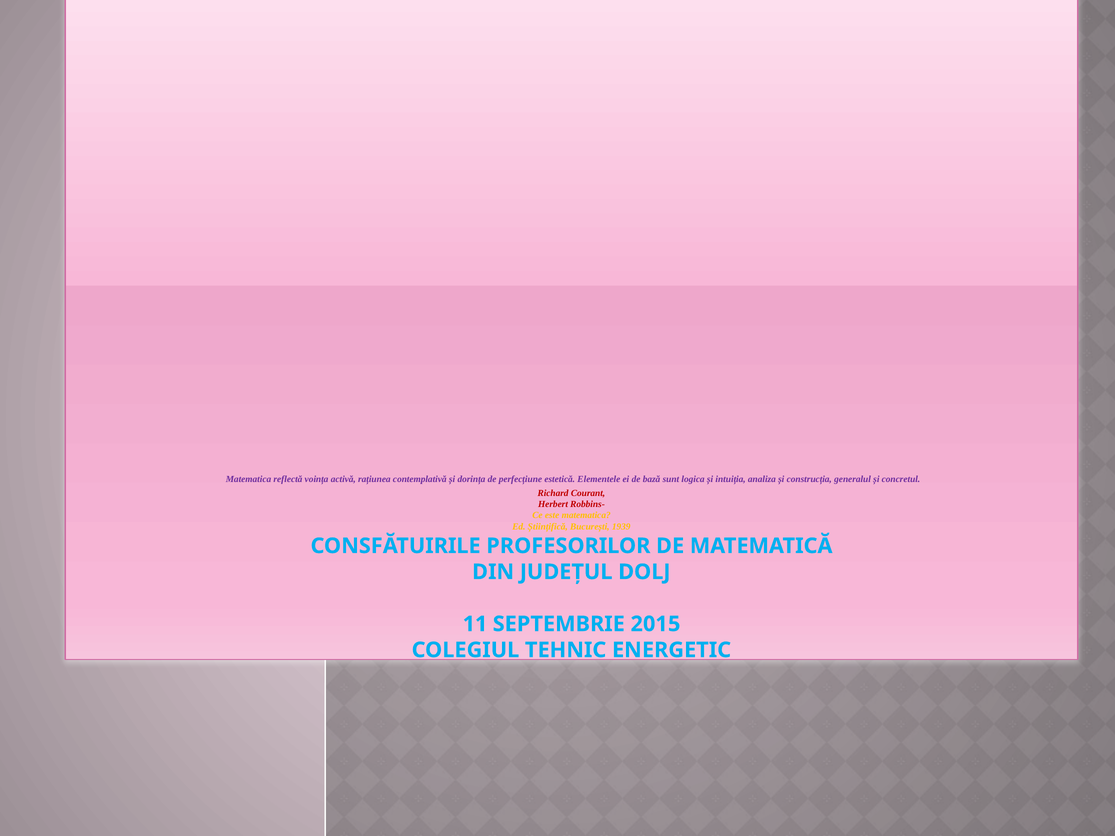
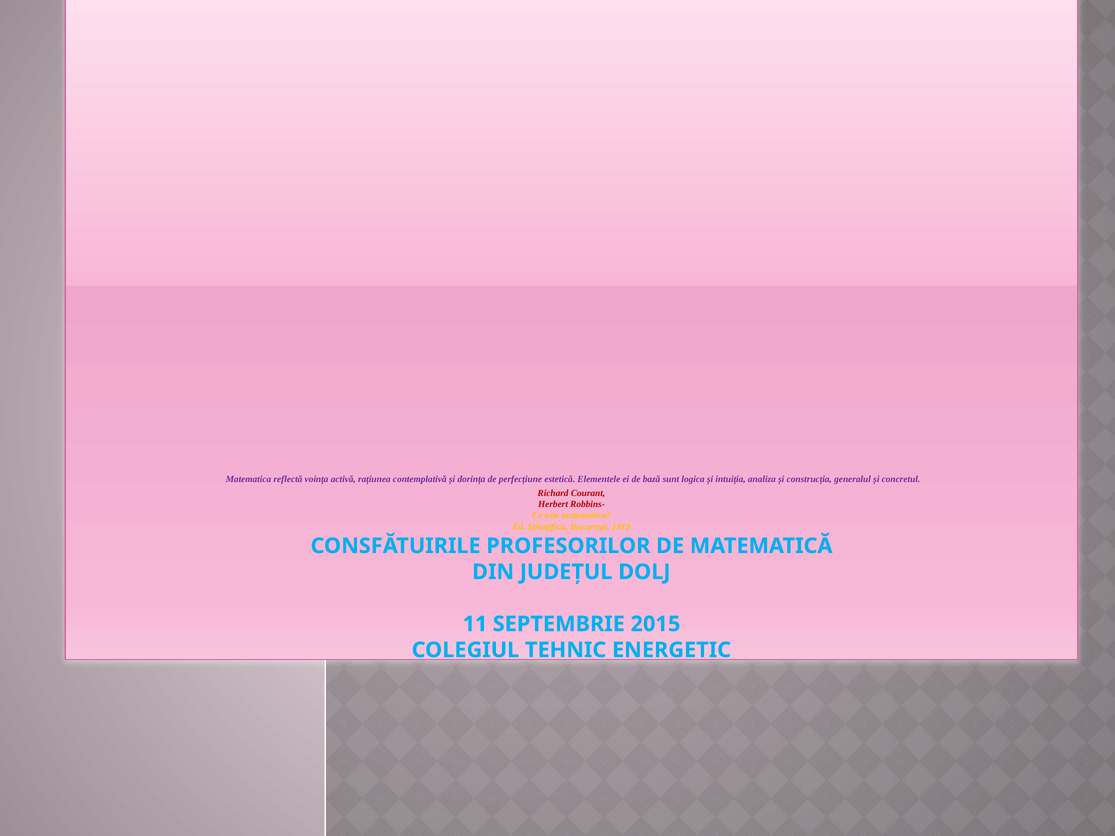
1939: 1939 -> 1919
